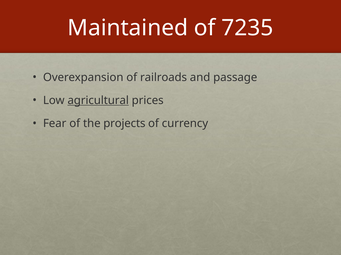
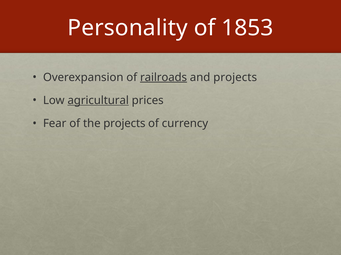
Maintained: Maintained -> Personality
7235: 7235 -> 1853
railroads underline: none -> present
and passage: passage -> projects
